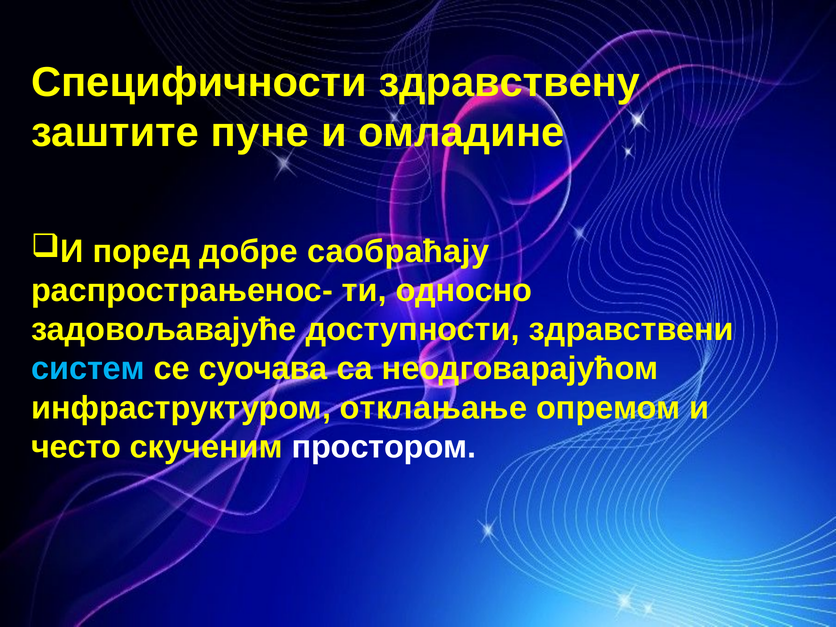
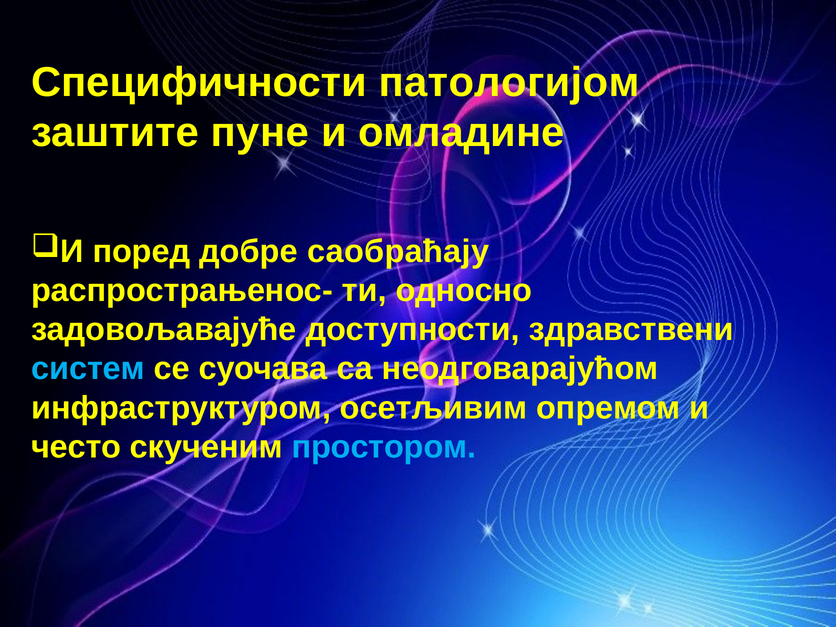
здравствену: здравствену -> патологијом
отклањање: отклањање -> осетљивим
простором colour: white -> light blue
